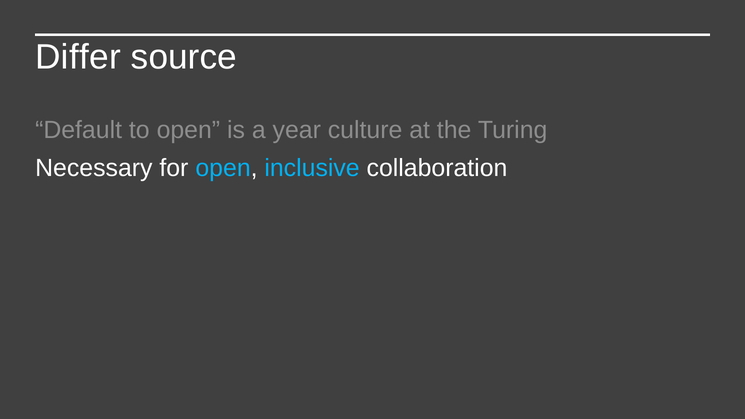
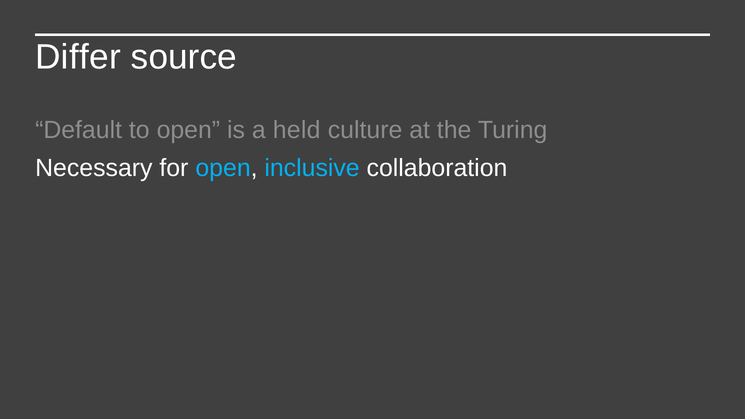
year: year -> held
